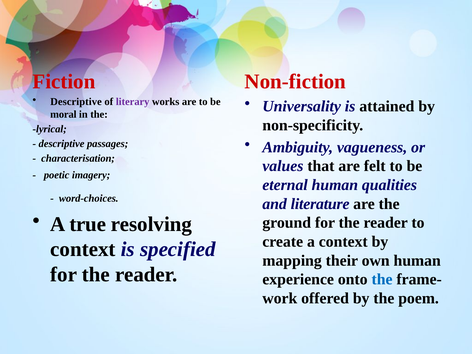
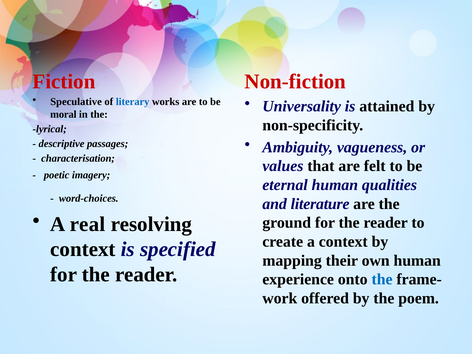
Descriptive at (76, 102): Descriptive -> Speculative
literary colour: purple -> blue
true: true -> real
